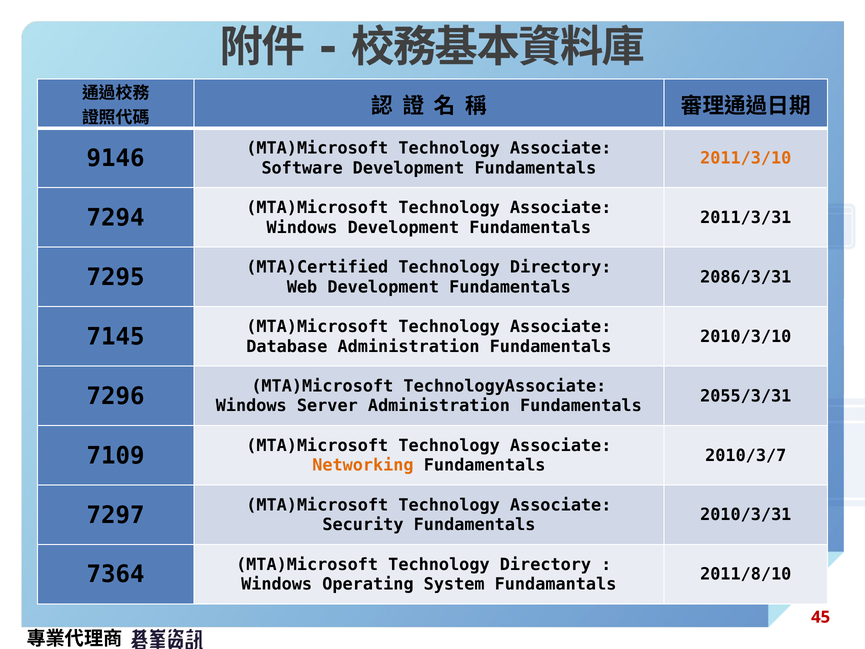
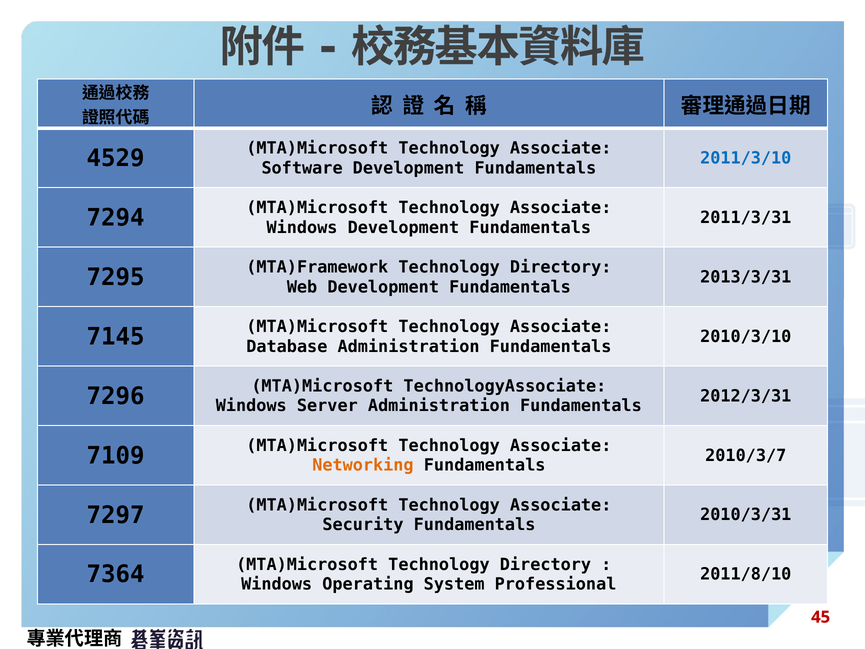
9146: 9146 -> 4529
2011/3/10 colour: orange -> blue
MTA)Certified: MTA)Certified -> MTA)Framework
2086/3/31: 2086/3/31 -> 2013/3/31
2055/3/31: 2055/3/31 -> 2012/3/31
Fundamantals: Fundamantals -> Professional
